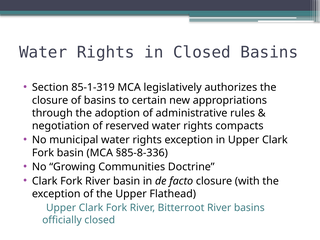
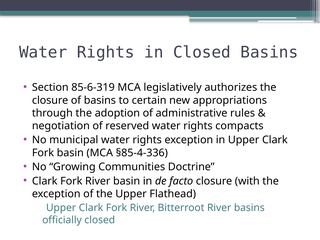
85-1-319: 85-1-319 -> 85-6-319
§85-8-336: §85-8-336 -> §85-4-336
